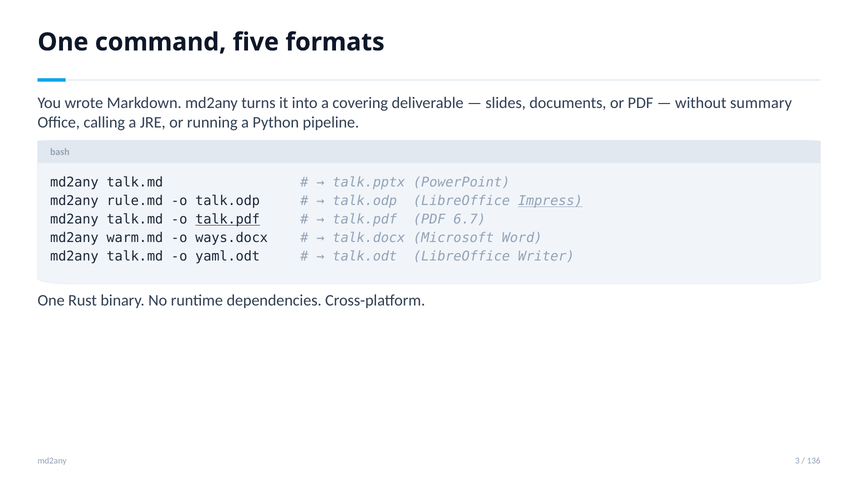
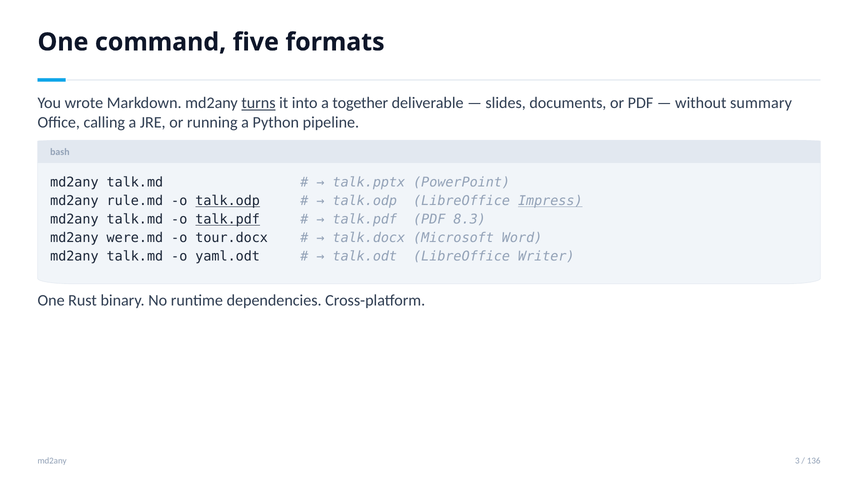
turns underline: none -> present
covering: covering -> together
talk.odp at (228, 201) underline: none -> present
6.7: 6.7 -> 8.3
warm.md: warm.md -> were.md
ways.docx: ways.docx -> tour.docx
